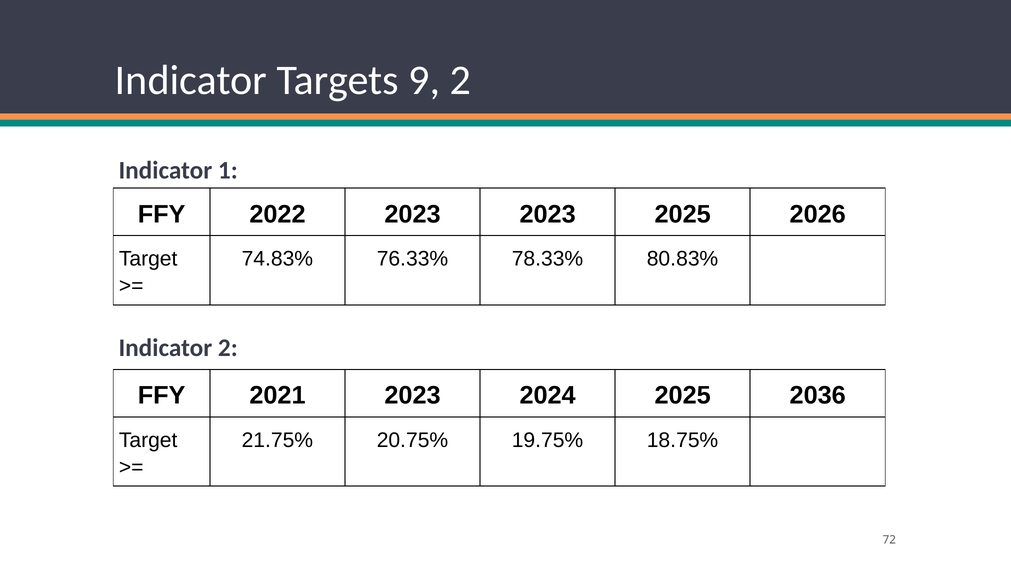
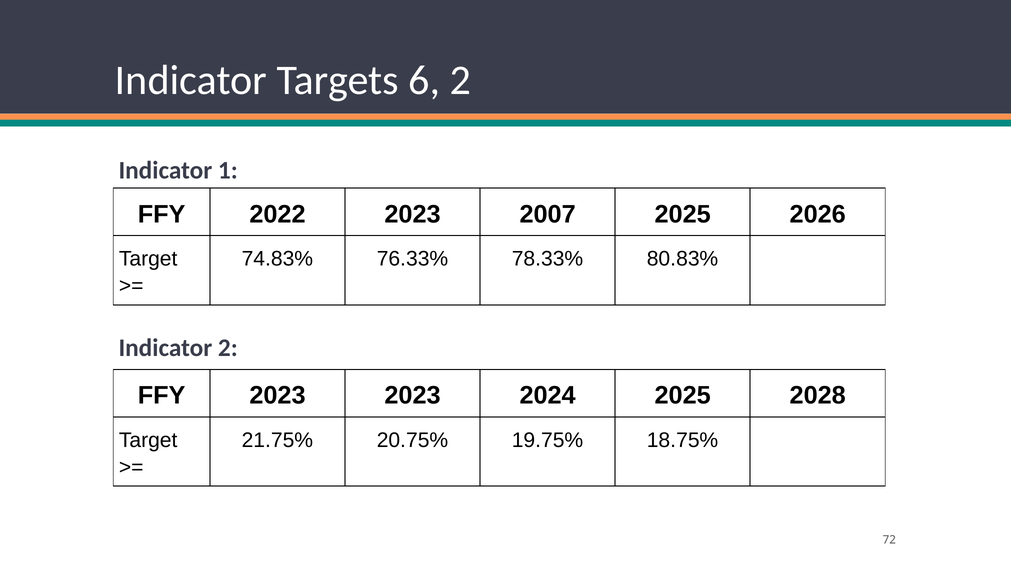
9: 9 -> 6
2023 2023: 2023 -> 2007
FFY 2021: 2021 -> 2023
2036: 2036 -> 2028
